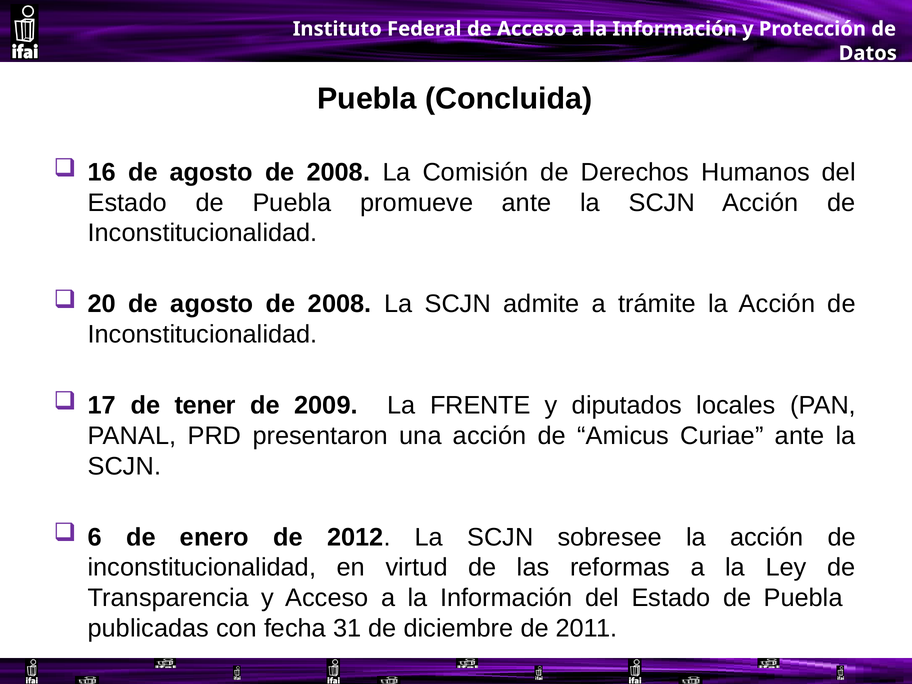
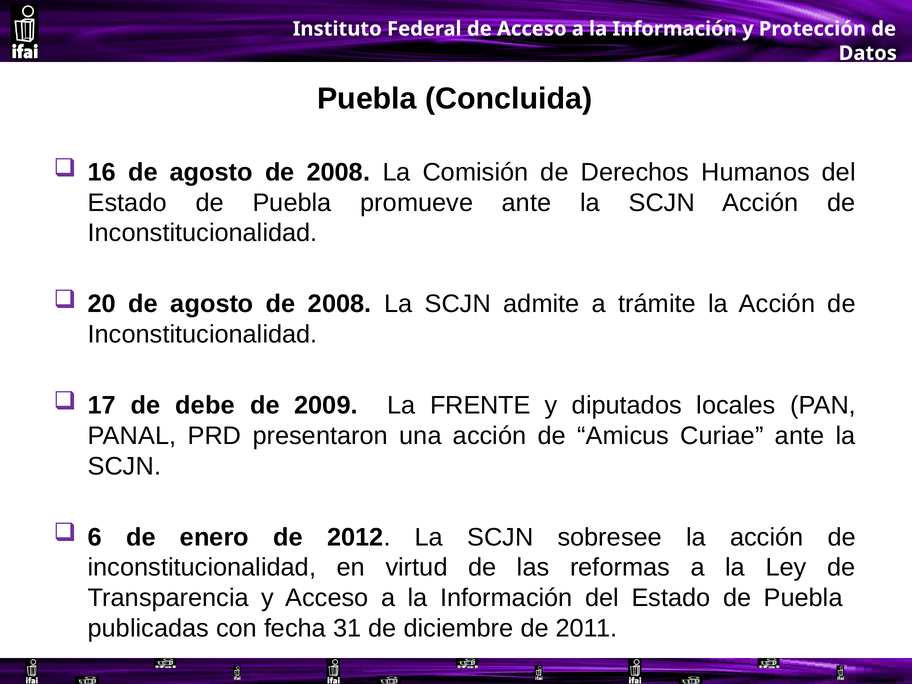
tener: tener -> debe
